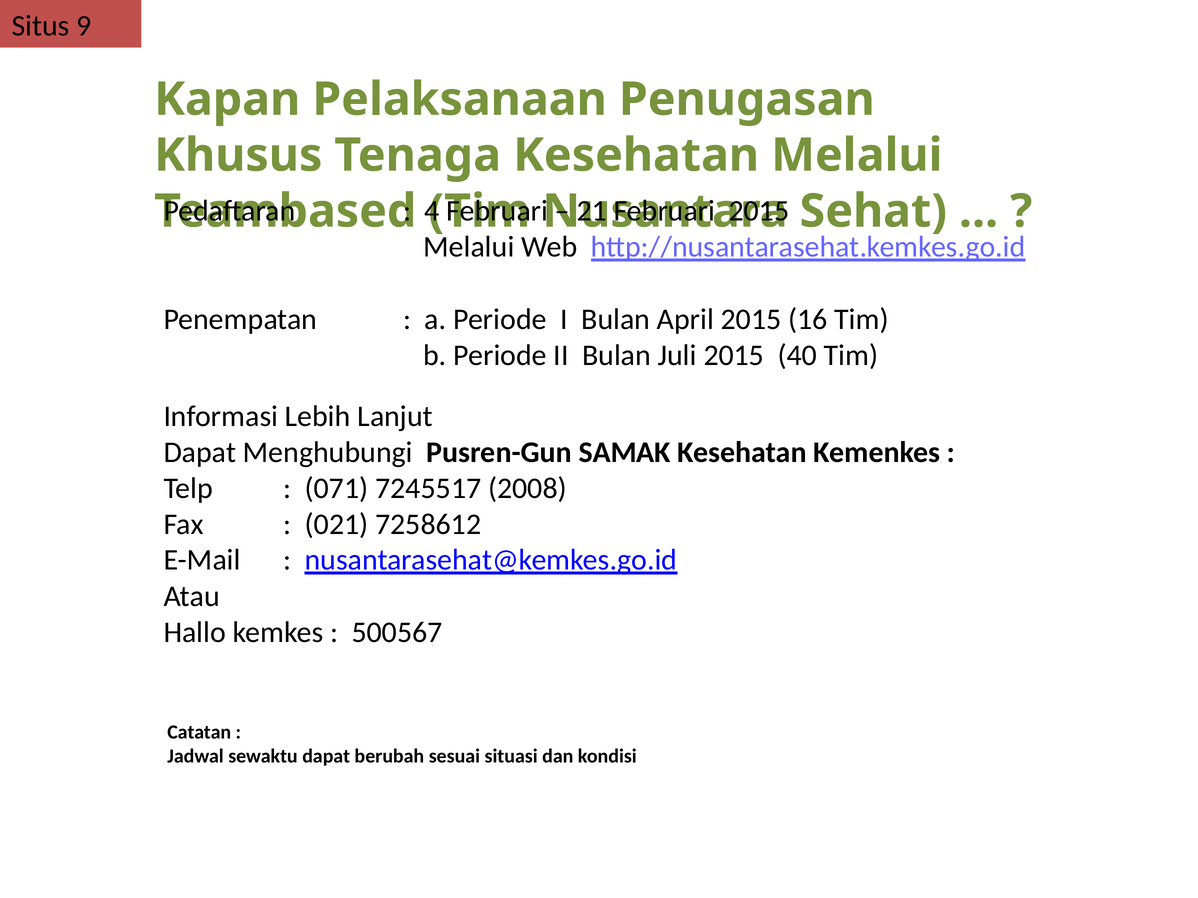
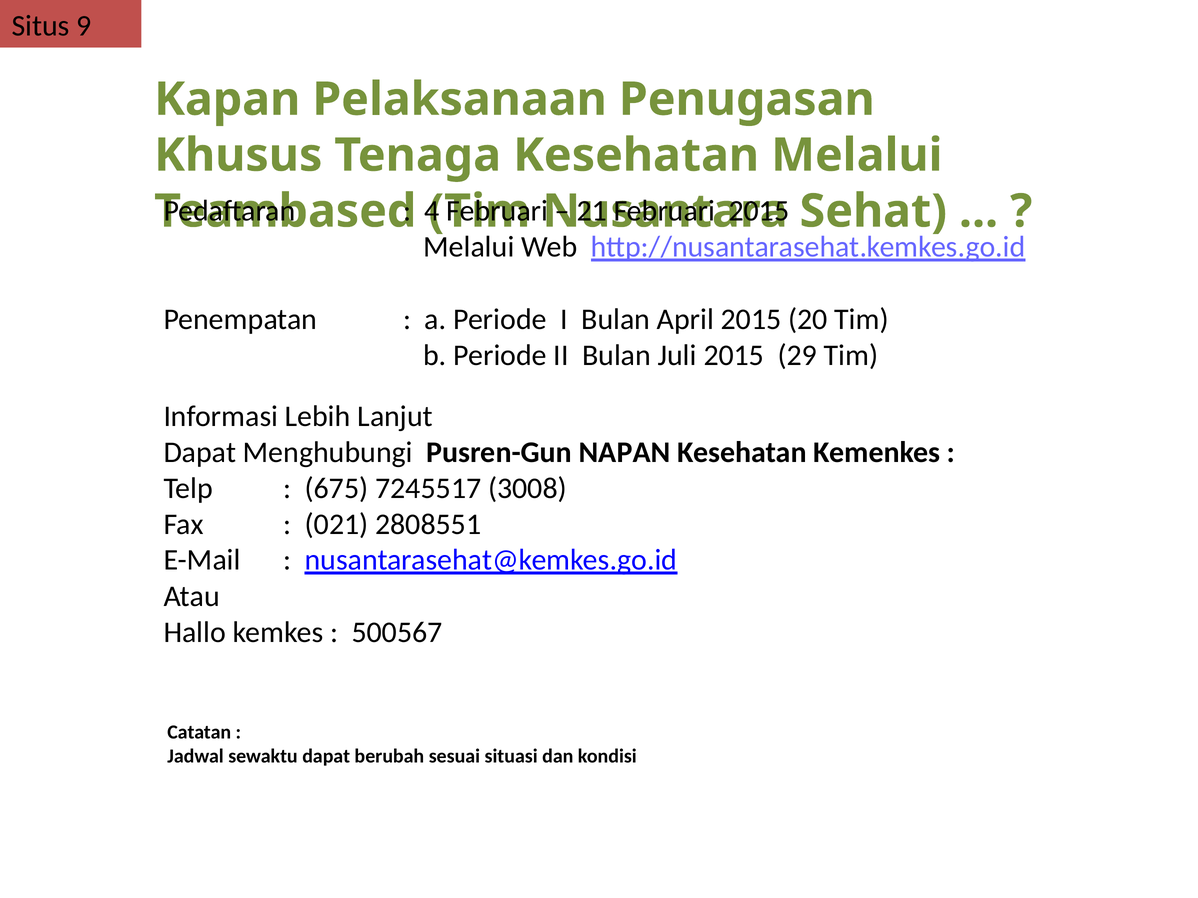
16: 16 -> 20
40: 40 -> 29
SAMAK: SAMAK -> NAPAN
071: 071 -> 675
2008: 2008 -> 3008
7258612: 7258612 -> 2808551
